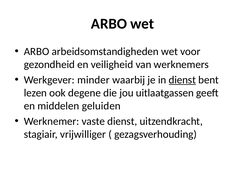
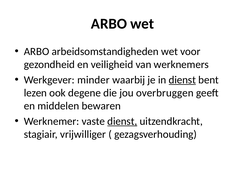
uitlaatgassen: uitlaatgassen -> overbruggen
geluiden: geluiden -> bewaren
dienst at (122, 121) underline: none -> present
